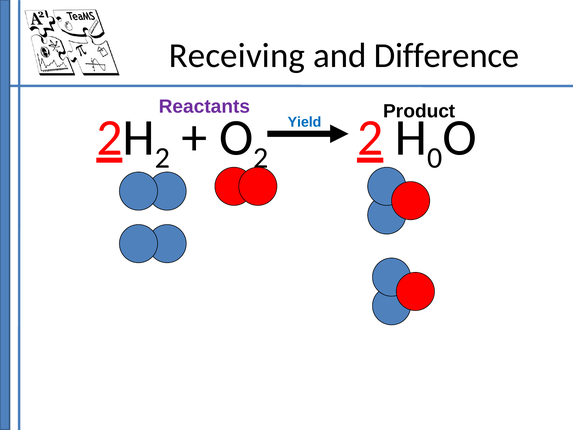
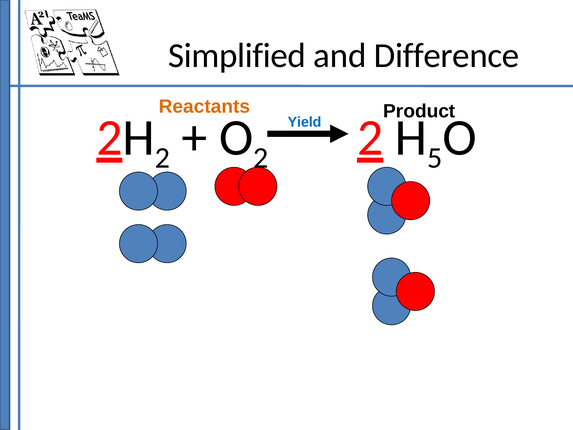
Receiving: Receiving -> Simplified
Reactants colour: purple -> orange
0: 0 -> 5
